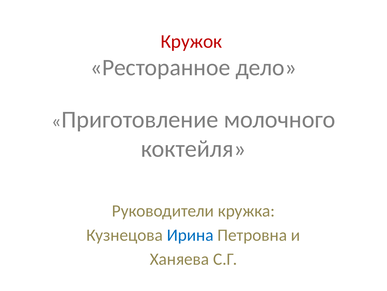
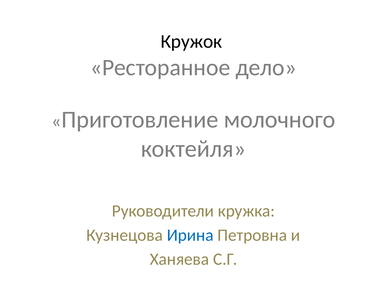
Кружок colour: red -> black
